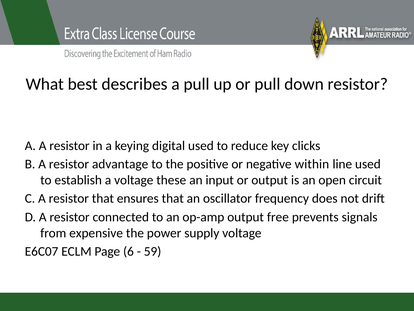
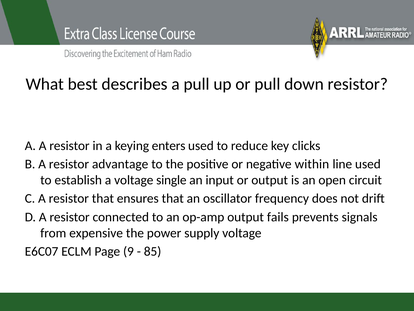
digital: digital -> enters
these: these -> single
free: free -> fails
6: 6 -> 9
59: 59 -> 85
